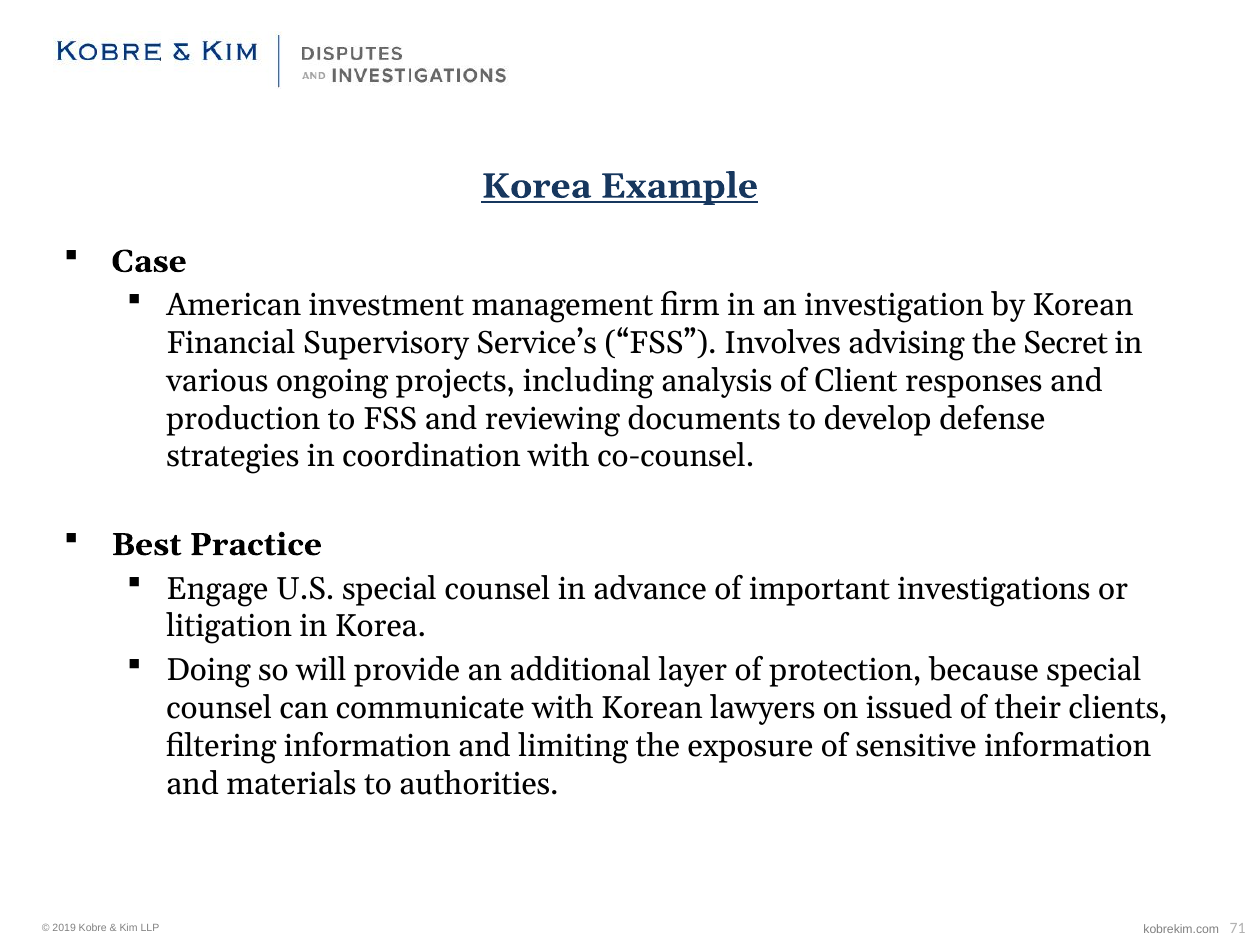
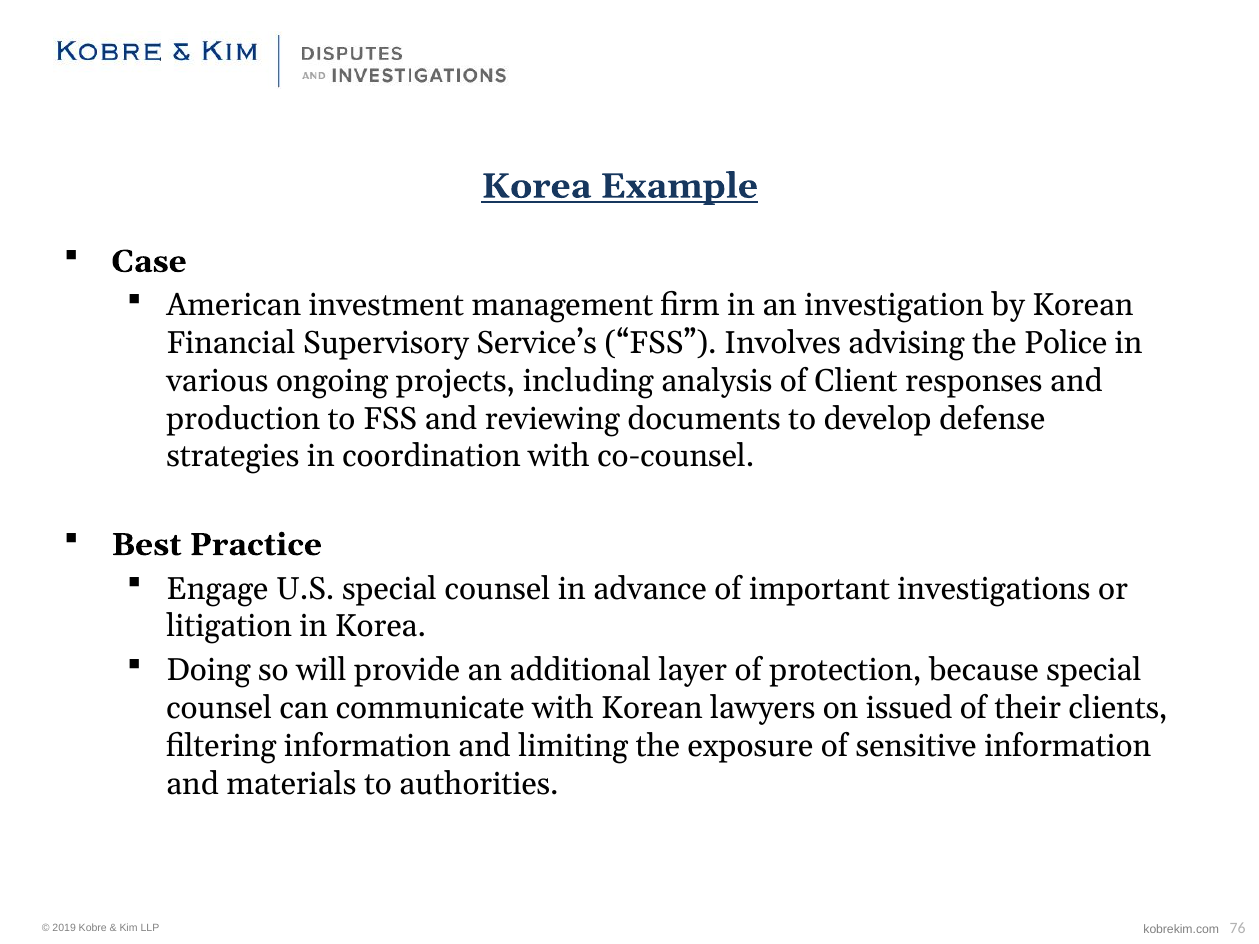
Secret: Secret -> Police
71: 71 -> 76
